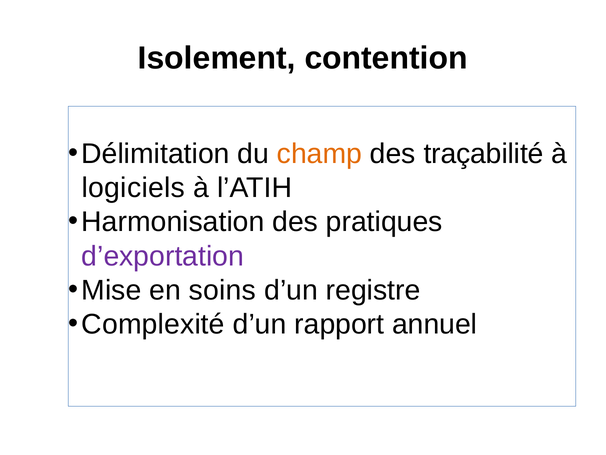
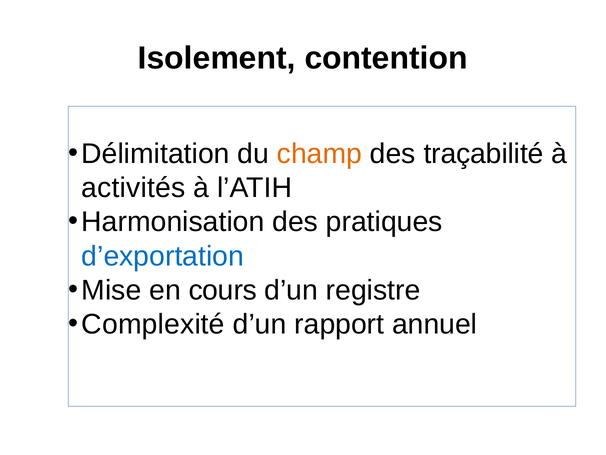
logiciels: logiciels -> activités
d’exportation colour: purple -> blue
soins: soins -> cours
